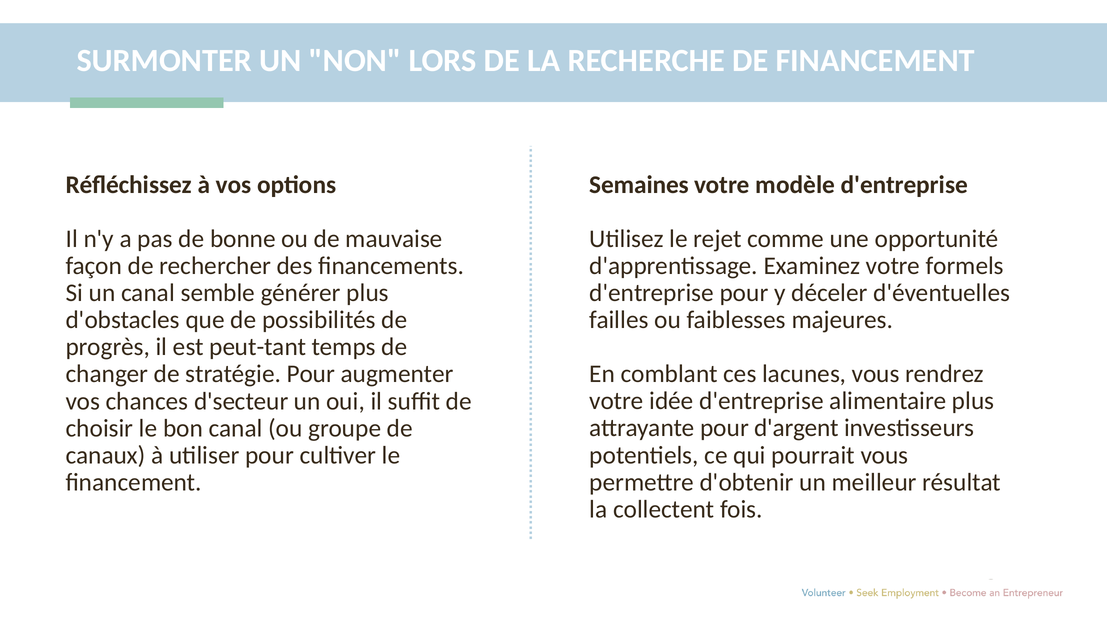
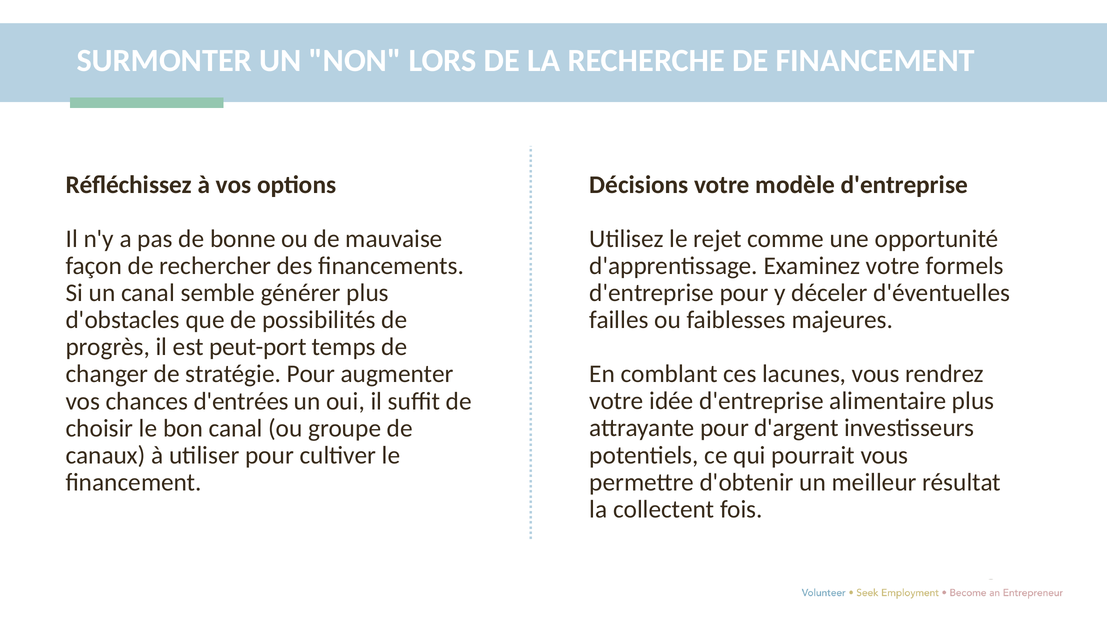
Semaines: Semaines -> Décisions
peut-tant: peut-tant -> peut-port
d'secteur: d'secteur -> d'entrées
